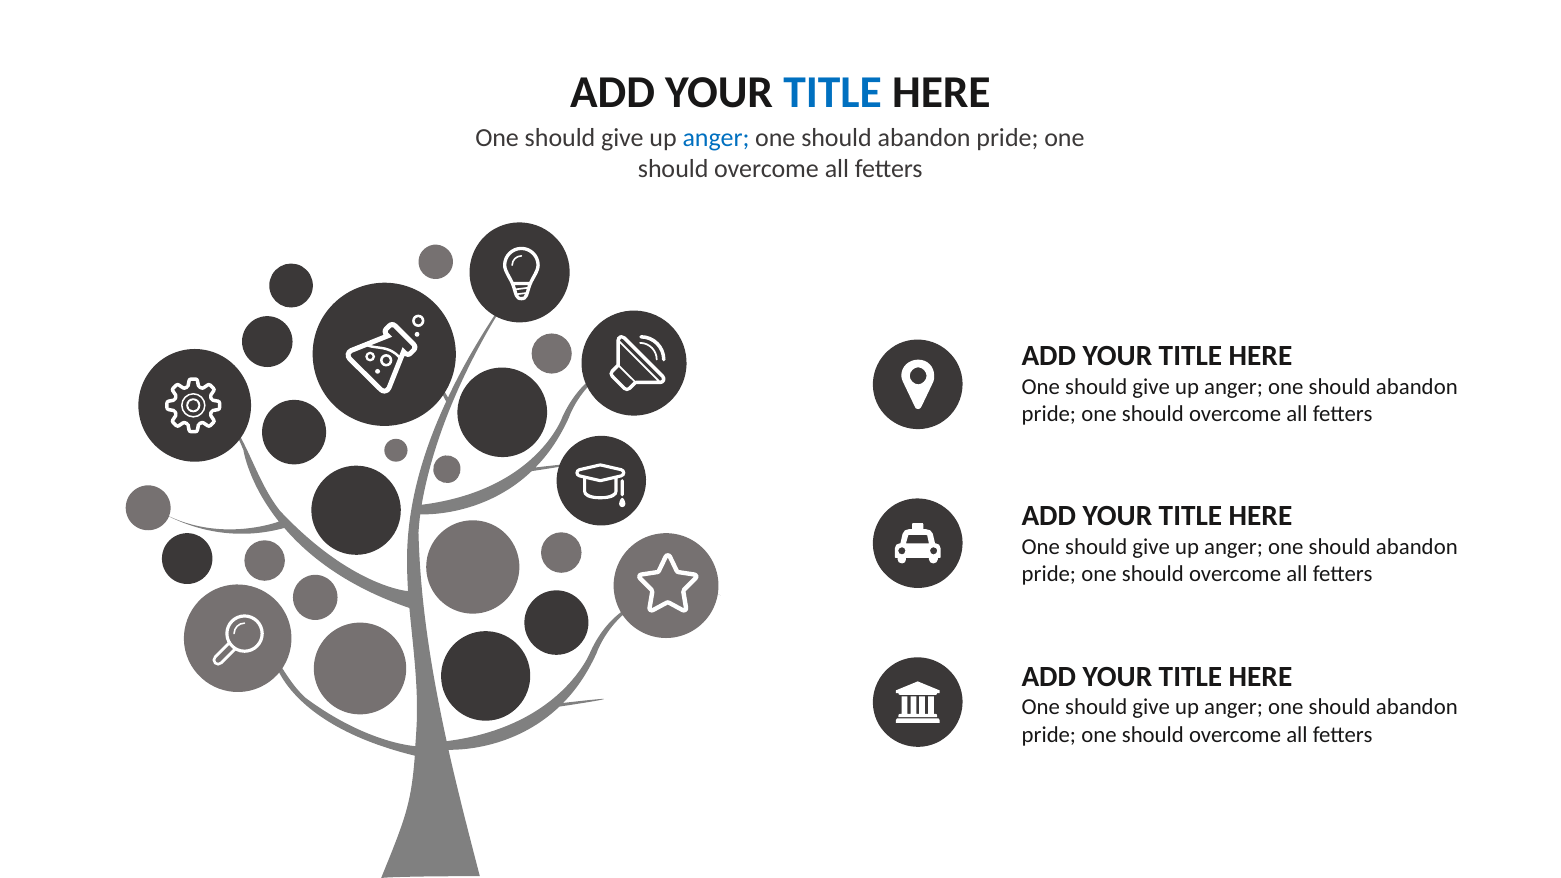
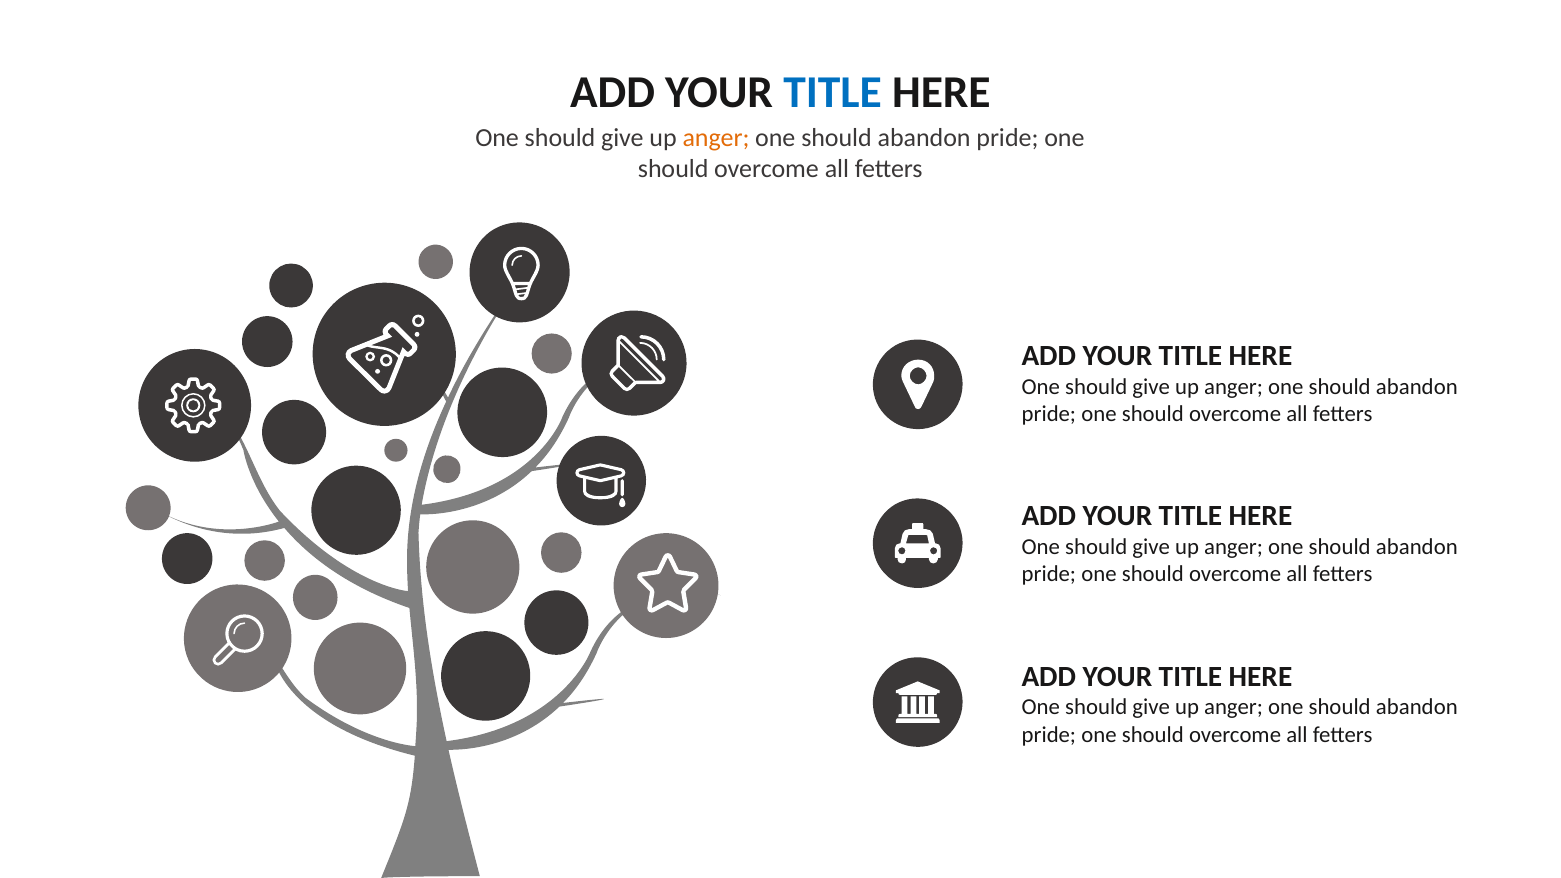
anger at (716, 138) colour: blue -> orange
